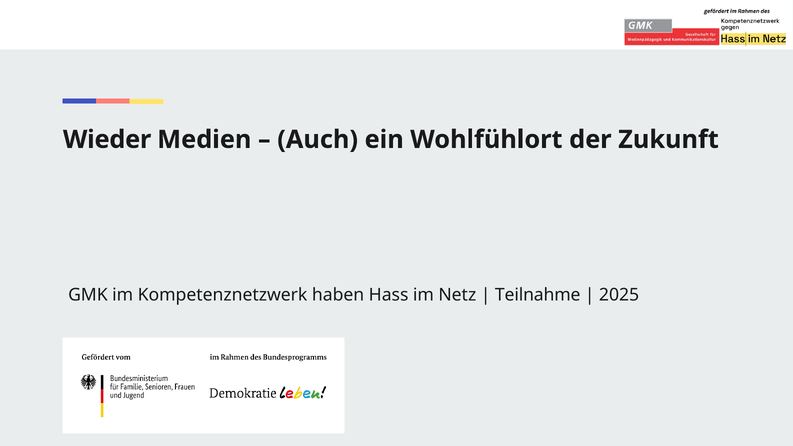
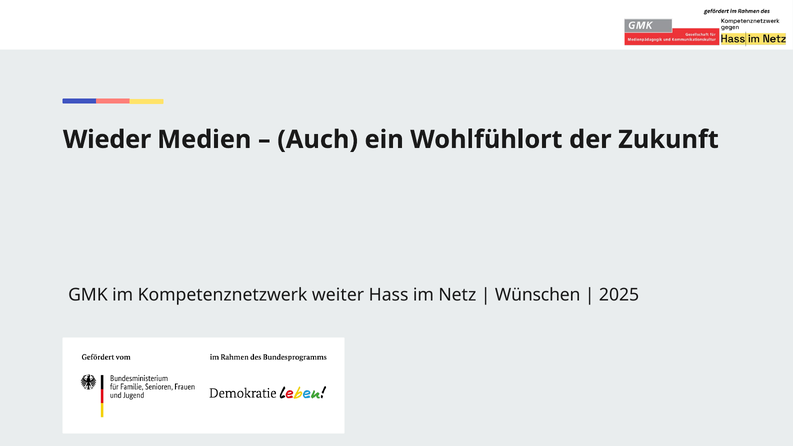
haben: haben -> weiter
Teilnahme: Teilnahme -> Wünschen
